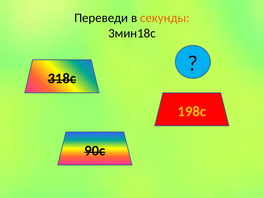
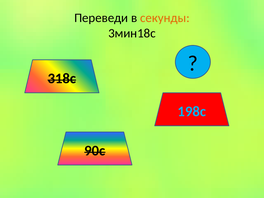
198с colour: yellow -> light blue
